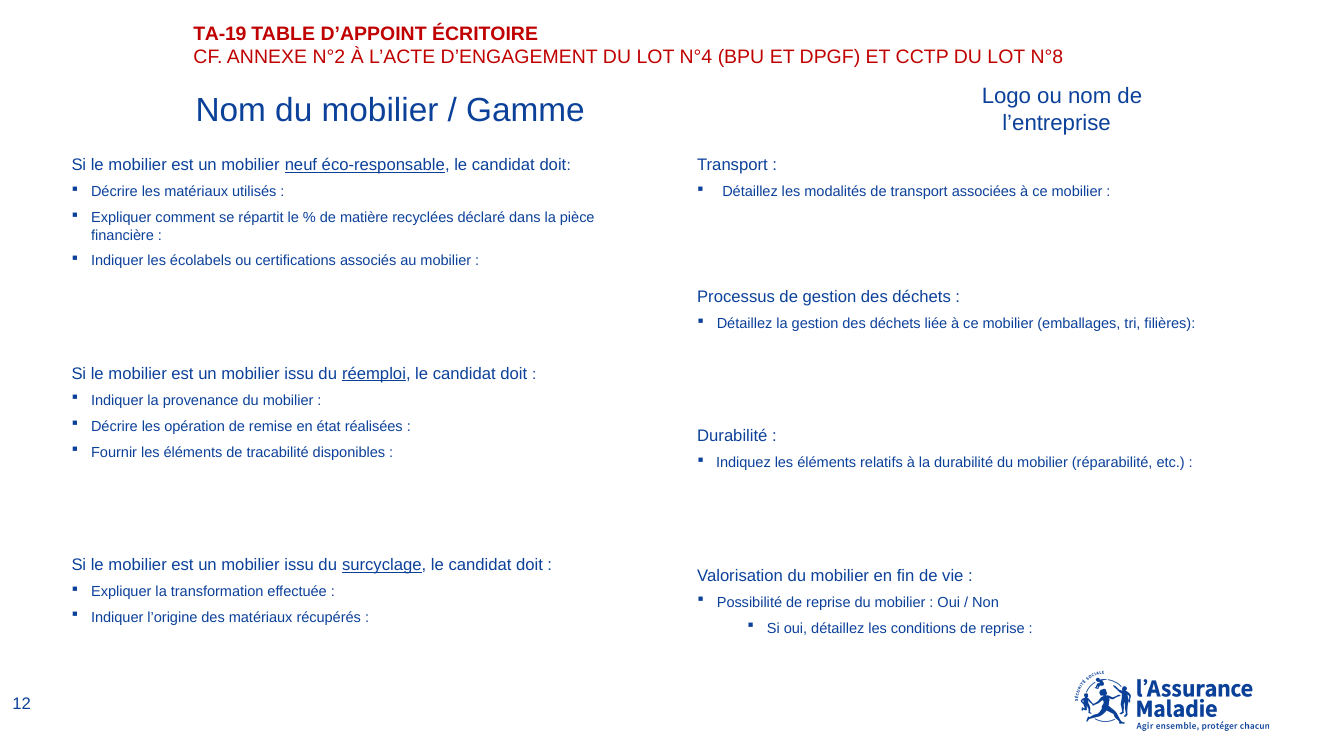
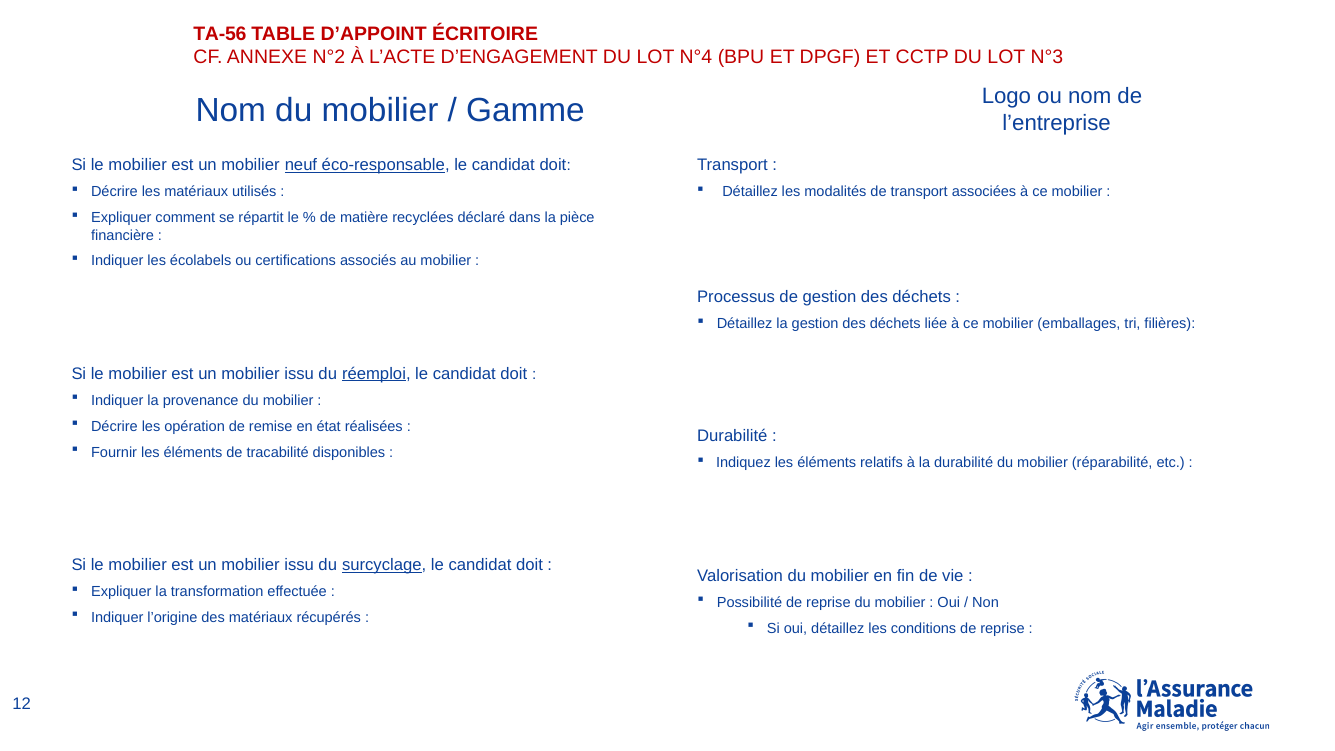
TA-19: TA-19 -> TA-56
N°8: N°8 -> N°3
